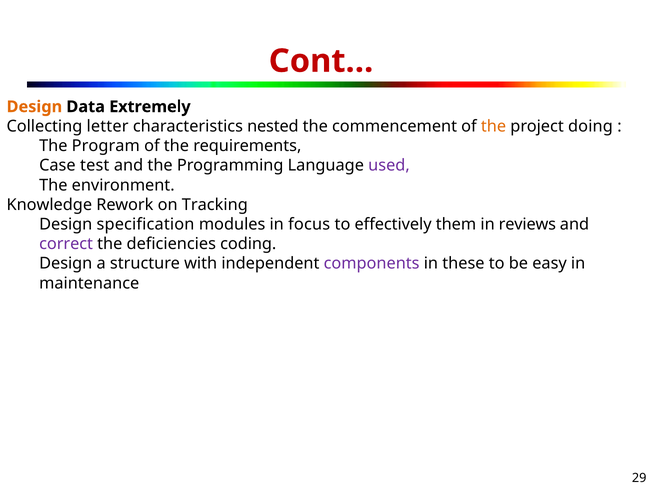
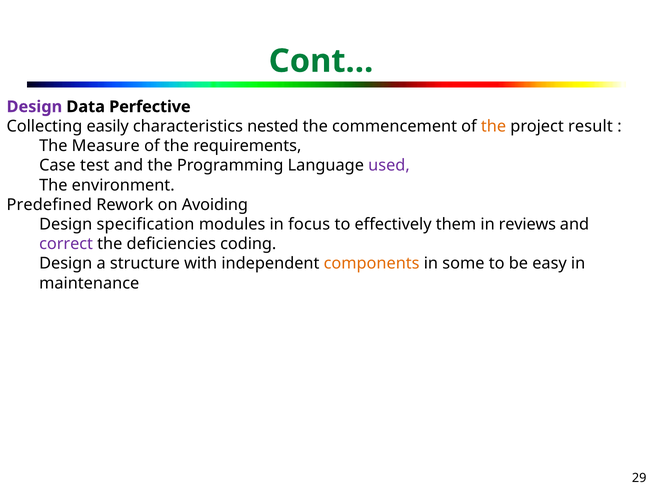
Cont… colour: red -> green
Design at (34, 107) colour: orange -> purple
Extremely: Extremely -> Perfective
letter: letter -> easily
doing: doing -> result
Program: Program -> Measure
Knowledge: Knowledge -> Predefined
Tracking: Tracking -> Avoiding
components colour: purple -> orange
these: these -> some
